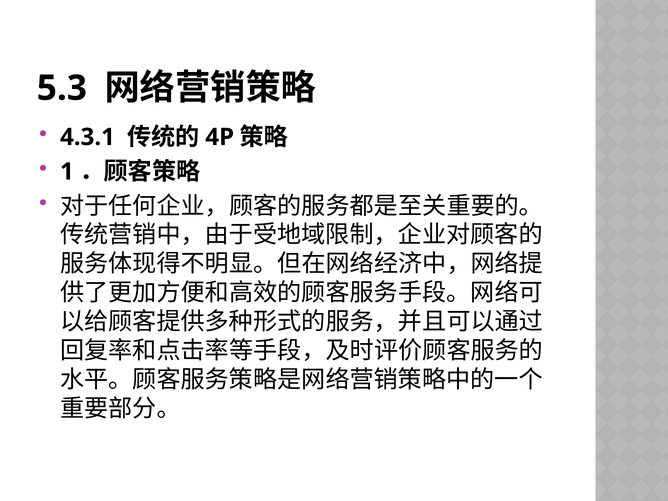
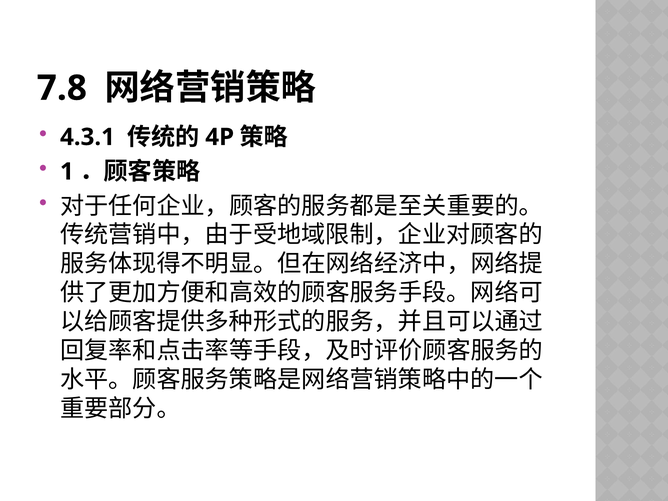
5.3: 5.3 -> 7.8
